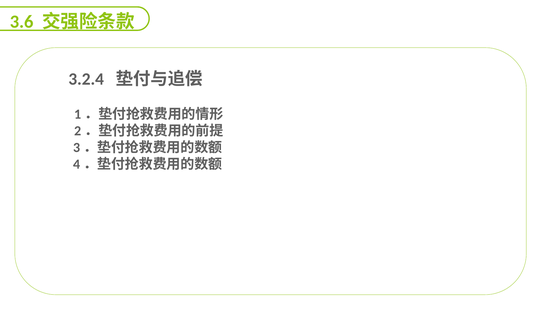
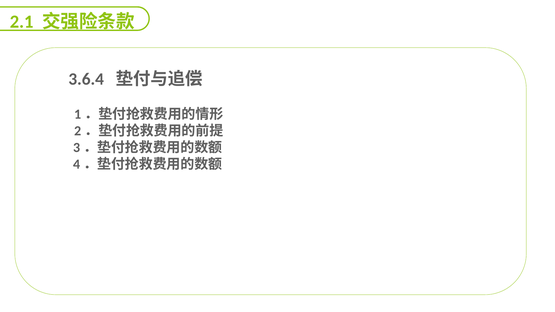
3.6: 3.6 -> 2.1
3.2.4: 3.2.4 -> 3.6.4
